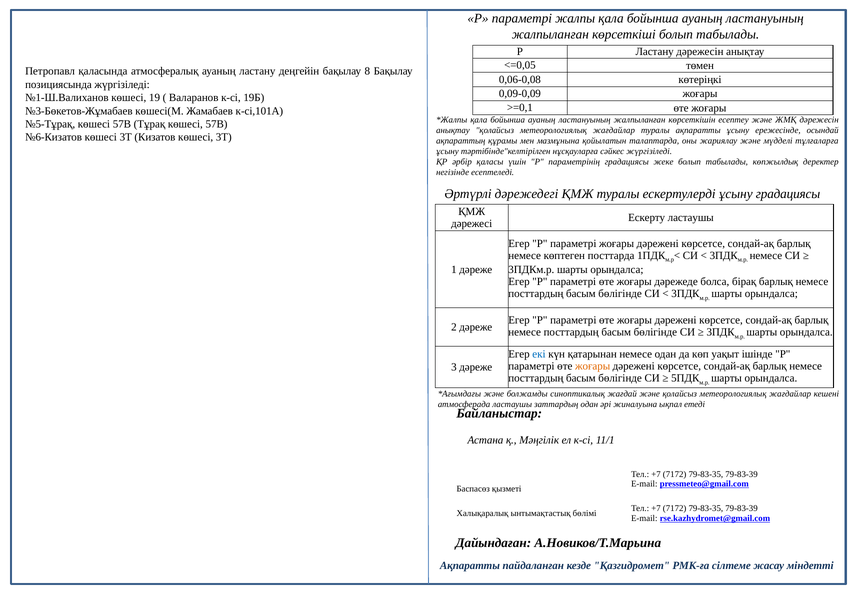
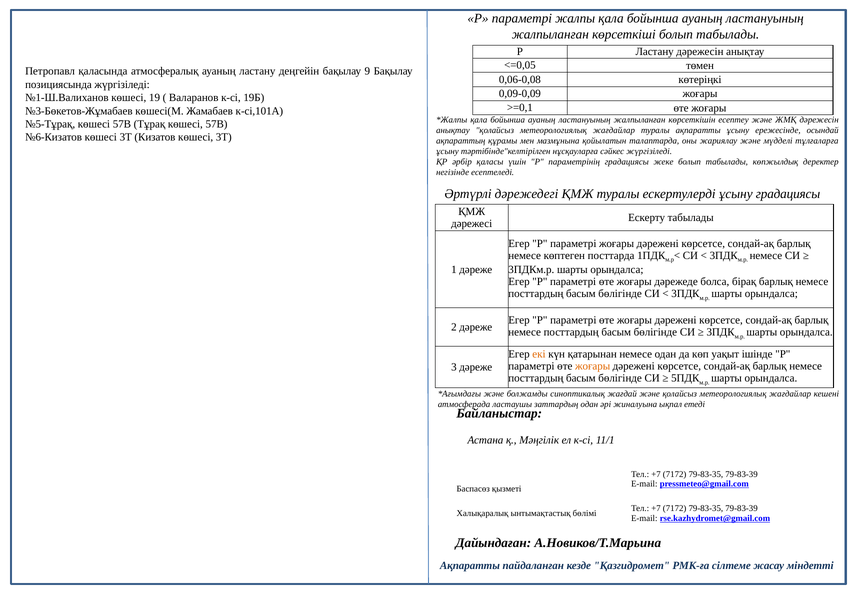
8: 8 -> 9
Ескерту ластаушы: ластаушы -> табылады
екі colour: blue -> orange
